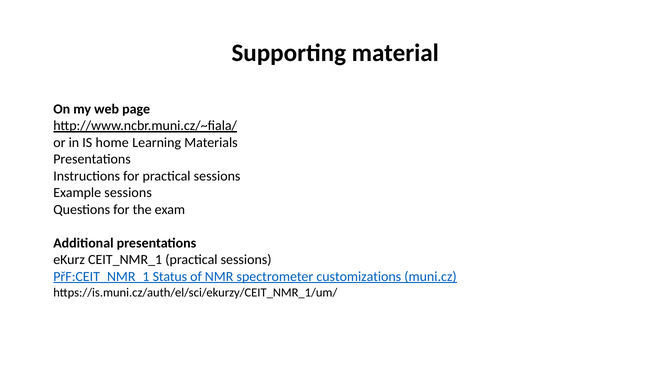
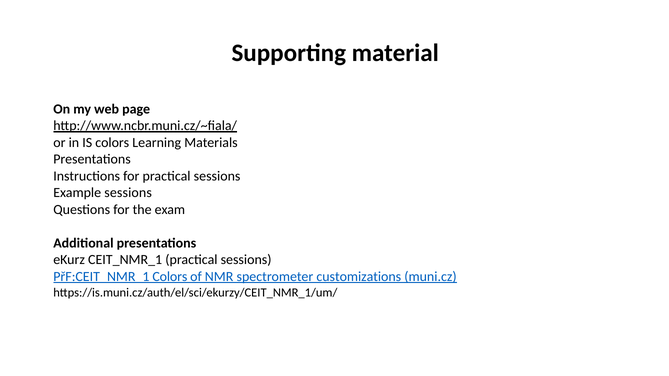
IS home: home -> colors
PřF:CEIT_NMR_1 Status: Status -> Colors
